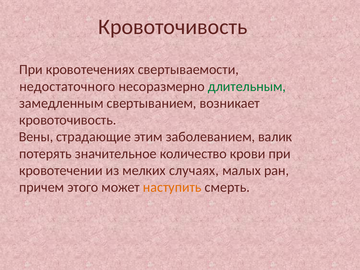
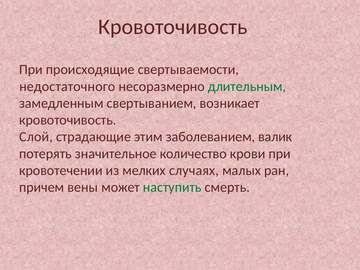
кровотечениях: кровотечениях -> происходящие
Вены: Вены -> Слой
этого: этого -> вены
наступить colour: orange -> green
